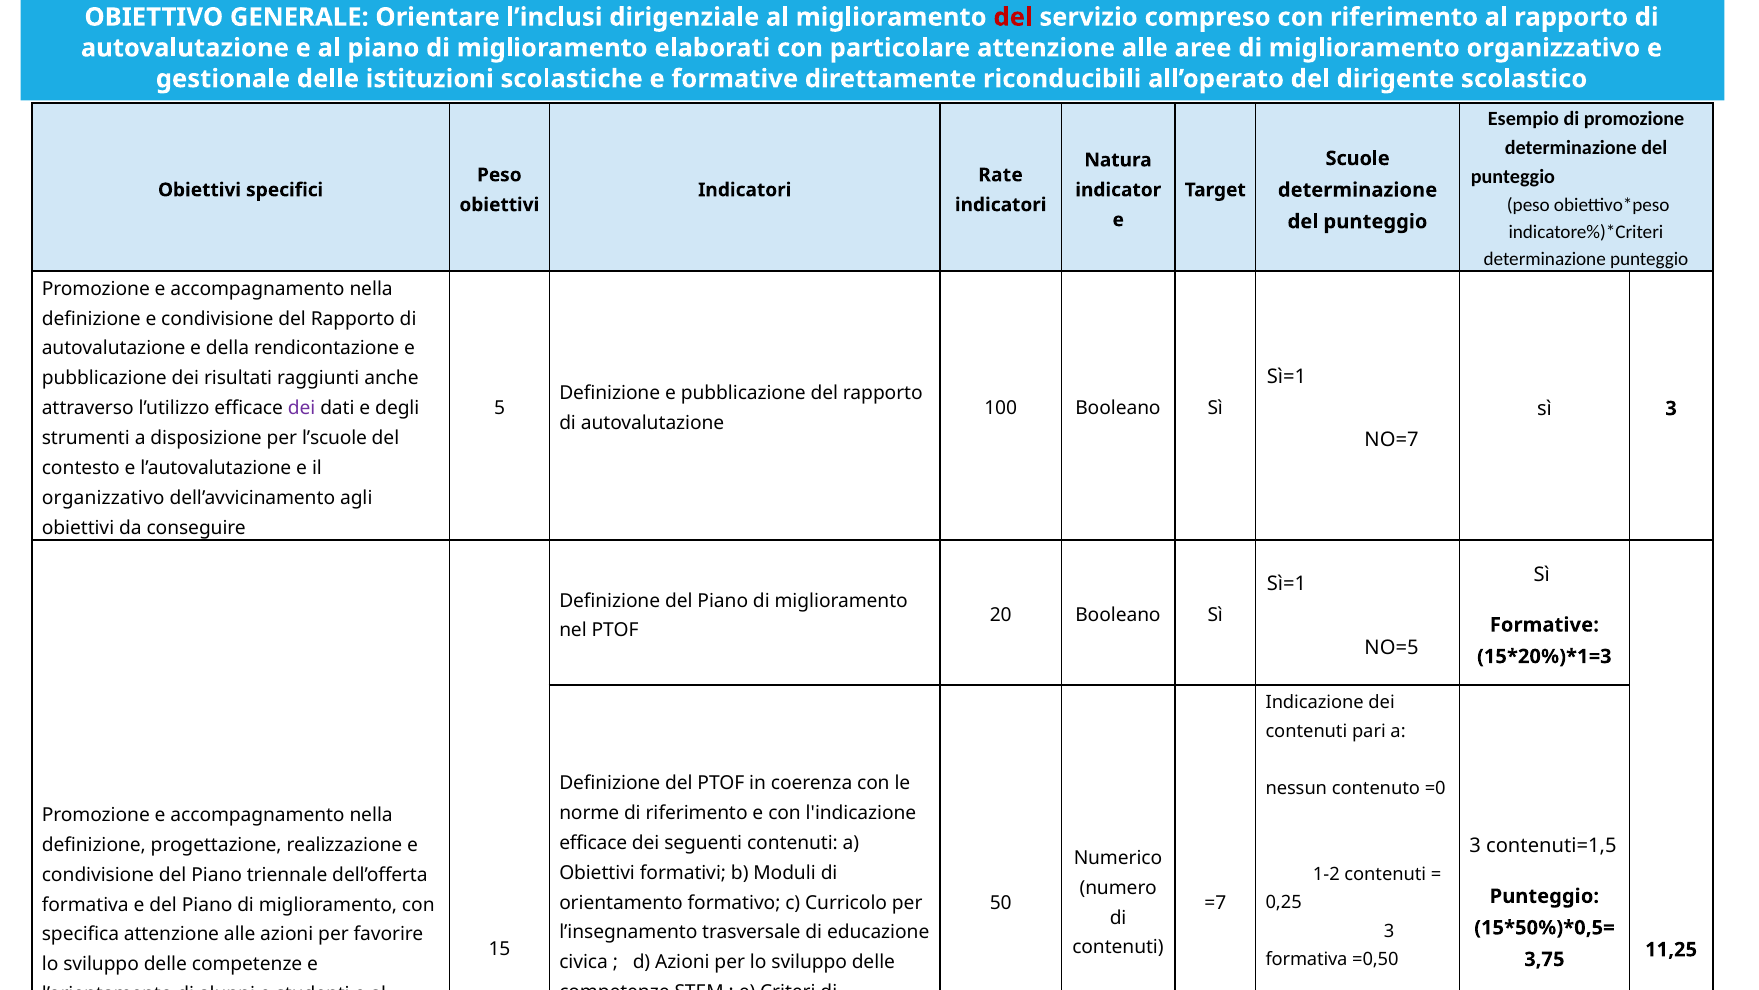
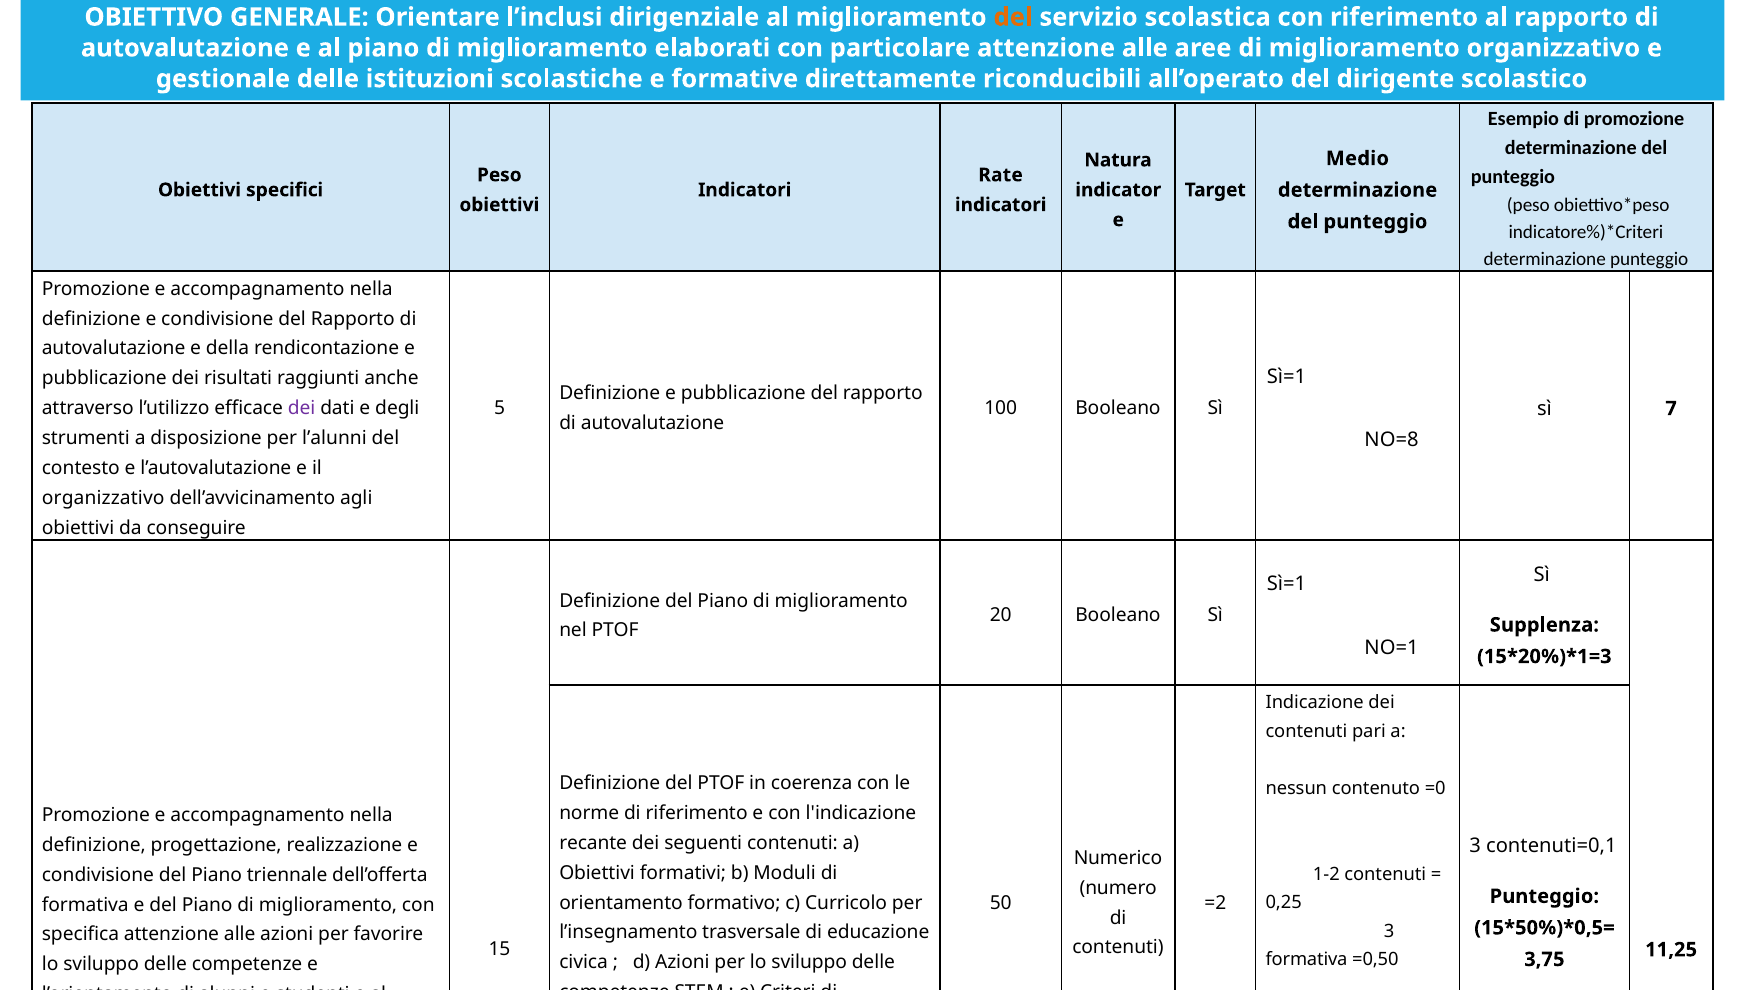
del at (1013, 17) colour: red -> orange
servizio compreso: compreso -> scolastica
Scuole: Scuole -> Medio
sì 3: 3 -> 7
l’scuole: l’scuole -> l’alunni
NO=7: NO=7 -> NO=8
Formative at (1544, 625): Formative -> Supplenza
NO=5: NO=5 -> NO=1
efficace at (593, 842): efficace -> recante
contenuti=1,5: contenuti=1,5 -> contenuti=0,1
=7: =7 -> =2
